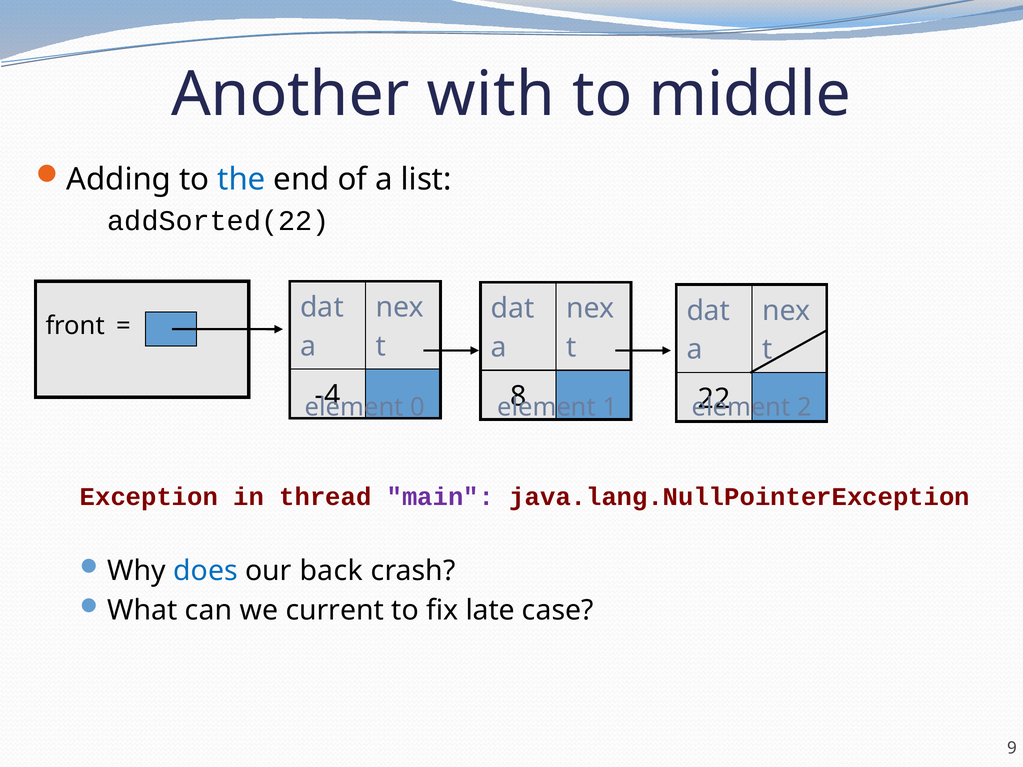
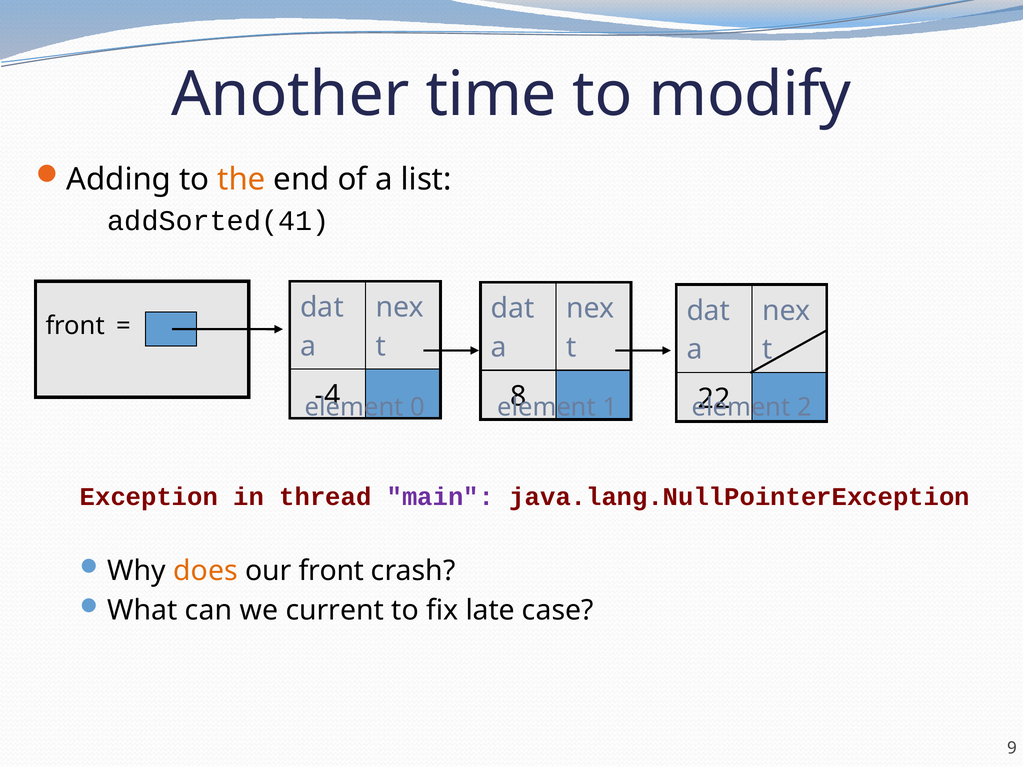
with: with -> time
middle: middle -> modify
the colour: blue -> orange
addSorted(22: addSorted(22 -> addSorted(41
does colour: blue -> orange
our back: back -> front
